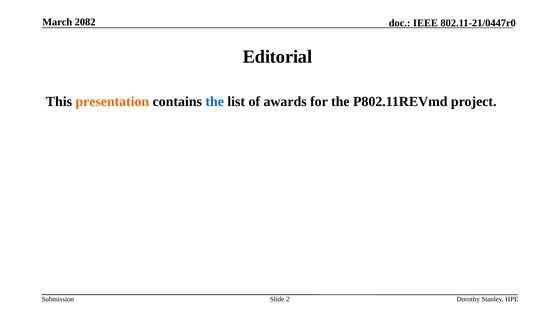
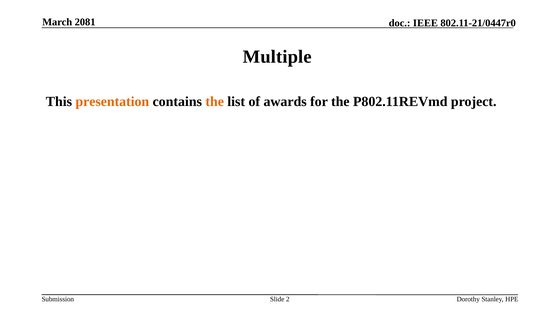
2082: 2082 -> 2081
Editorial: Editorial -> Multiple
the at (215, 102) colour: blue -> orange
